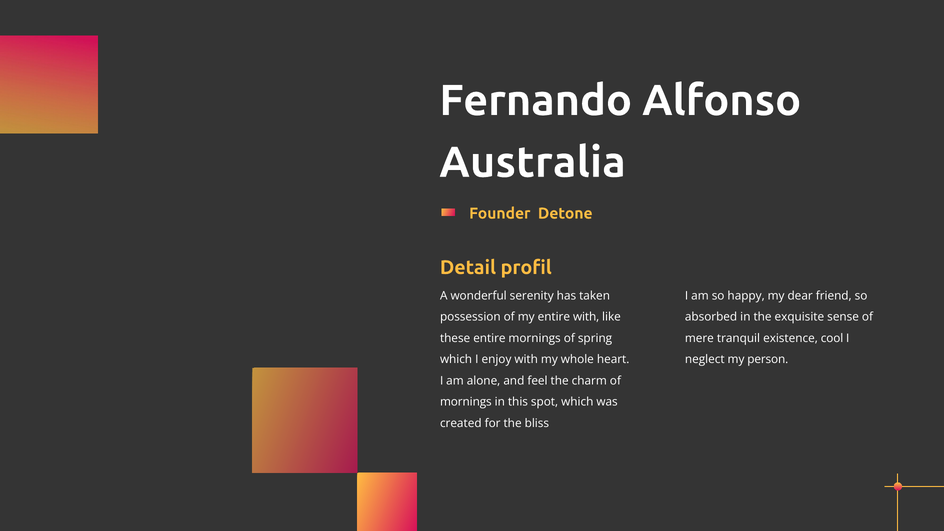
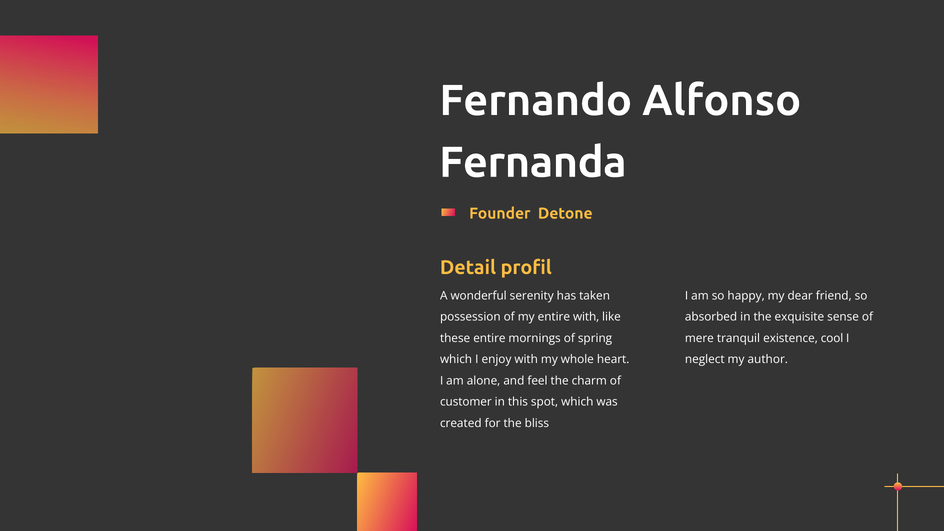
Australia: Australia -> Fernanda
person: person -> author
mornings at (466, 402): mornings -> customer
